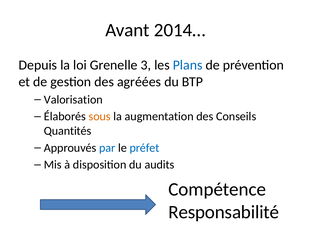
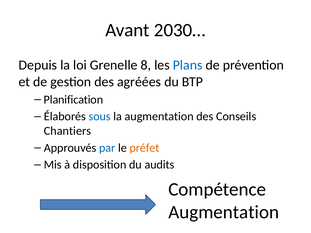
2014…: 2014… -> 2030…
3: 3 -> 8
Valorisation: Valorisation -> Planification
sous colour: orange -> blue
Quantités: Quantités -> Chantiers
préfet colour: blue -> orange
Responsabilité at (224, 212): Responsabilité -> Augmentation
